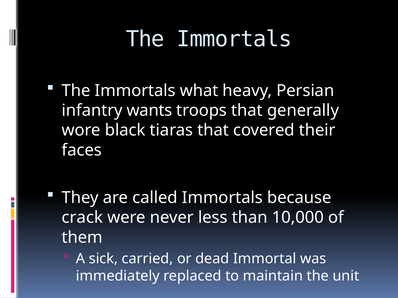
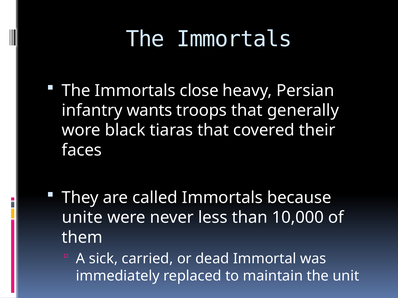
what: what -> close
crack: crack -> unite
